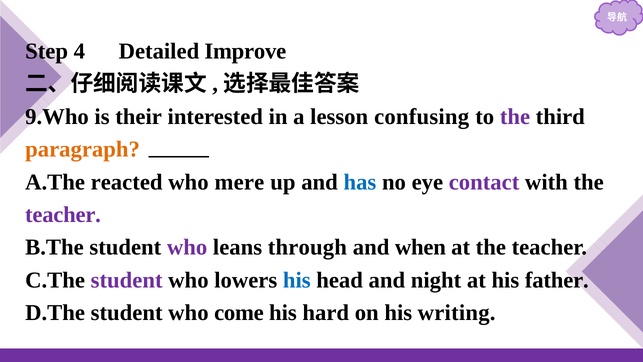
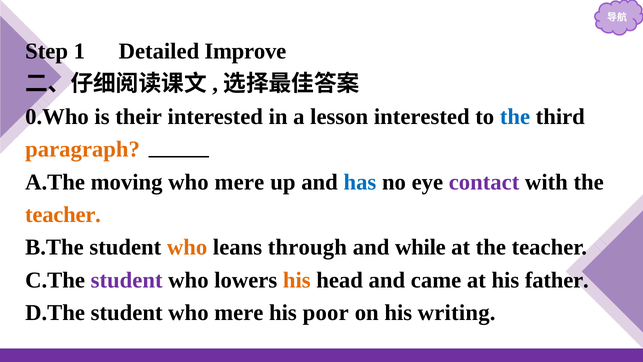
4: 4 -> 1
9.Who: 9.Who -> 0.Who
lesson confusing: confusing -> interested
the at (515, 117) colour: purple -> blue
reacted: reacted -> moving
teacher at (63, 215) colour: purple -> orange
who at (187, 247) colour: purple -> orange
when: when -> while
his at (297, 280) colour: blue -> orange
night: night -> came
student who come: come -> mere
hard: hard -> poor
